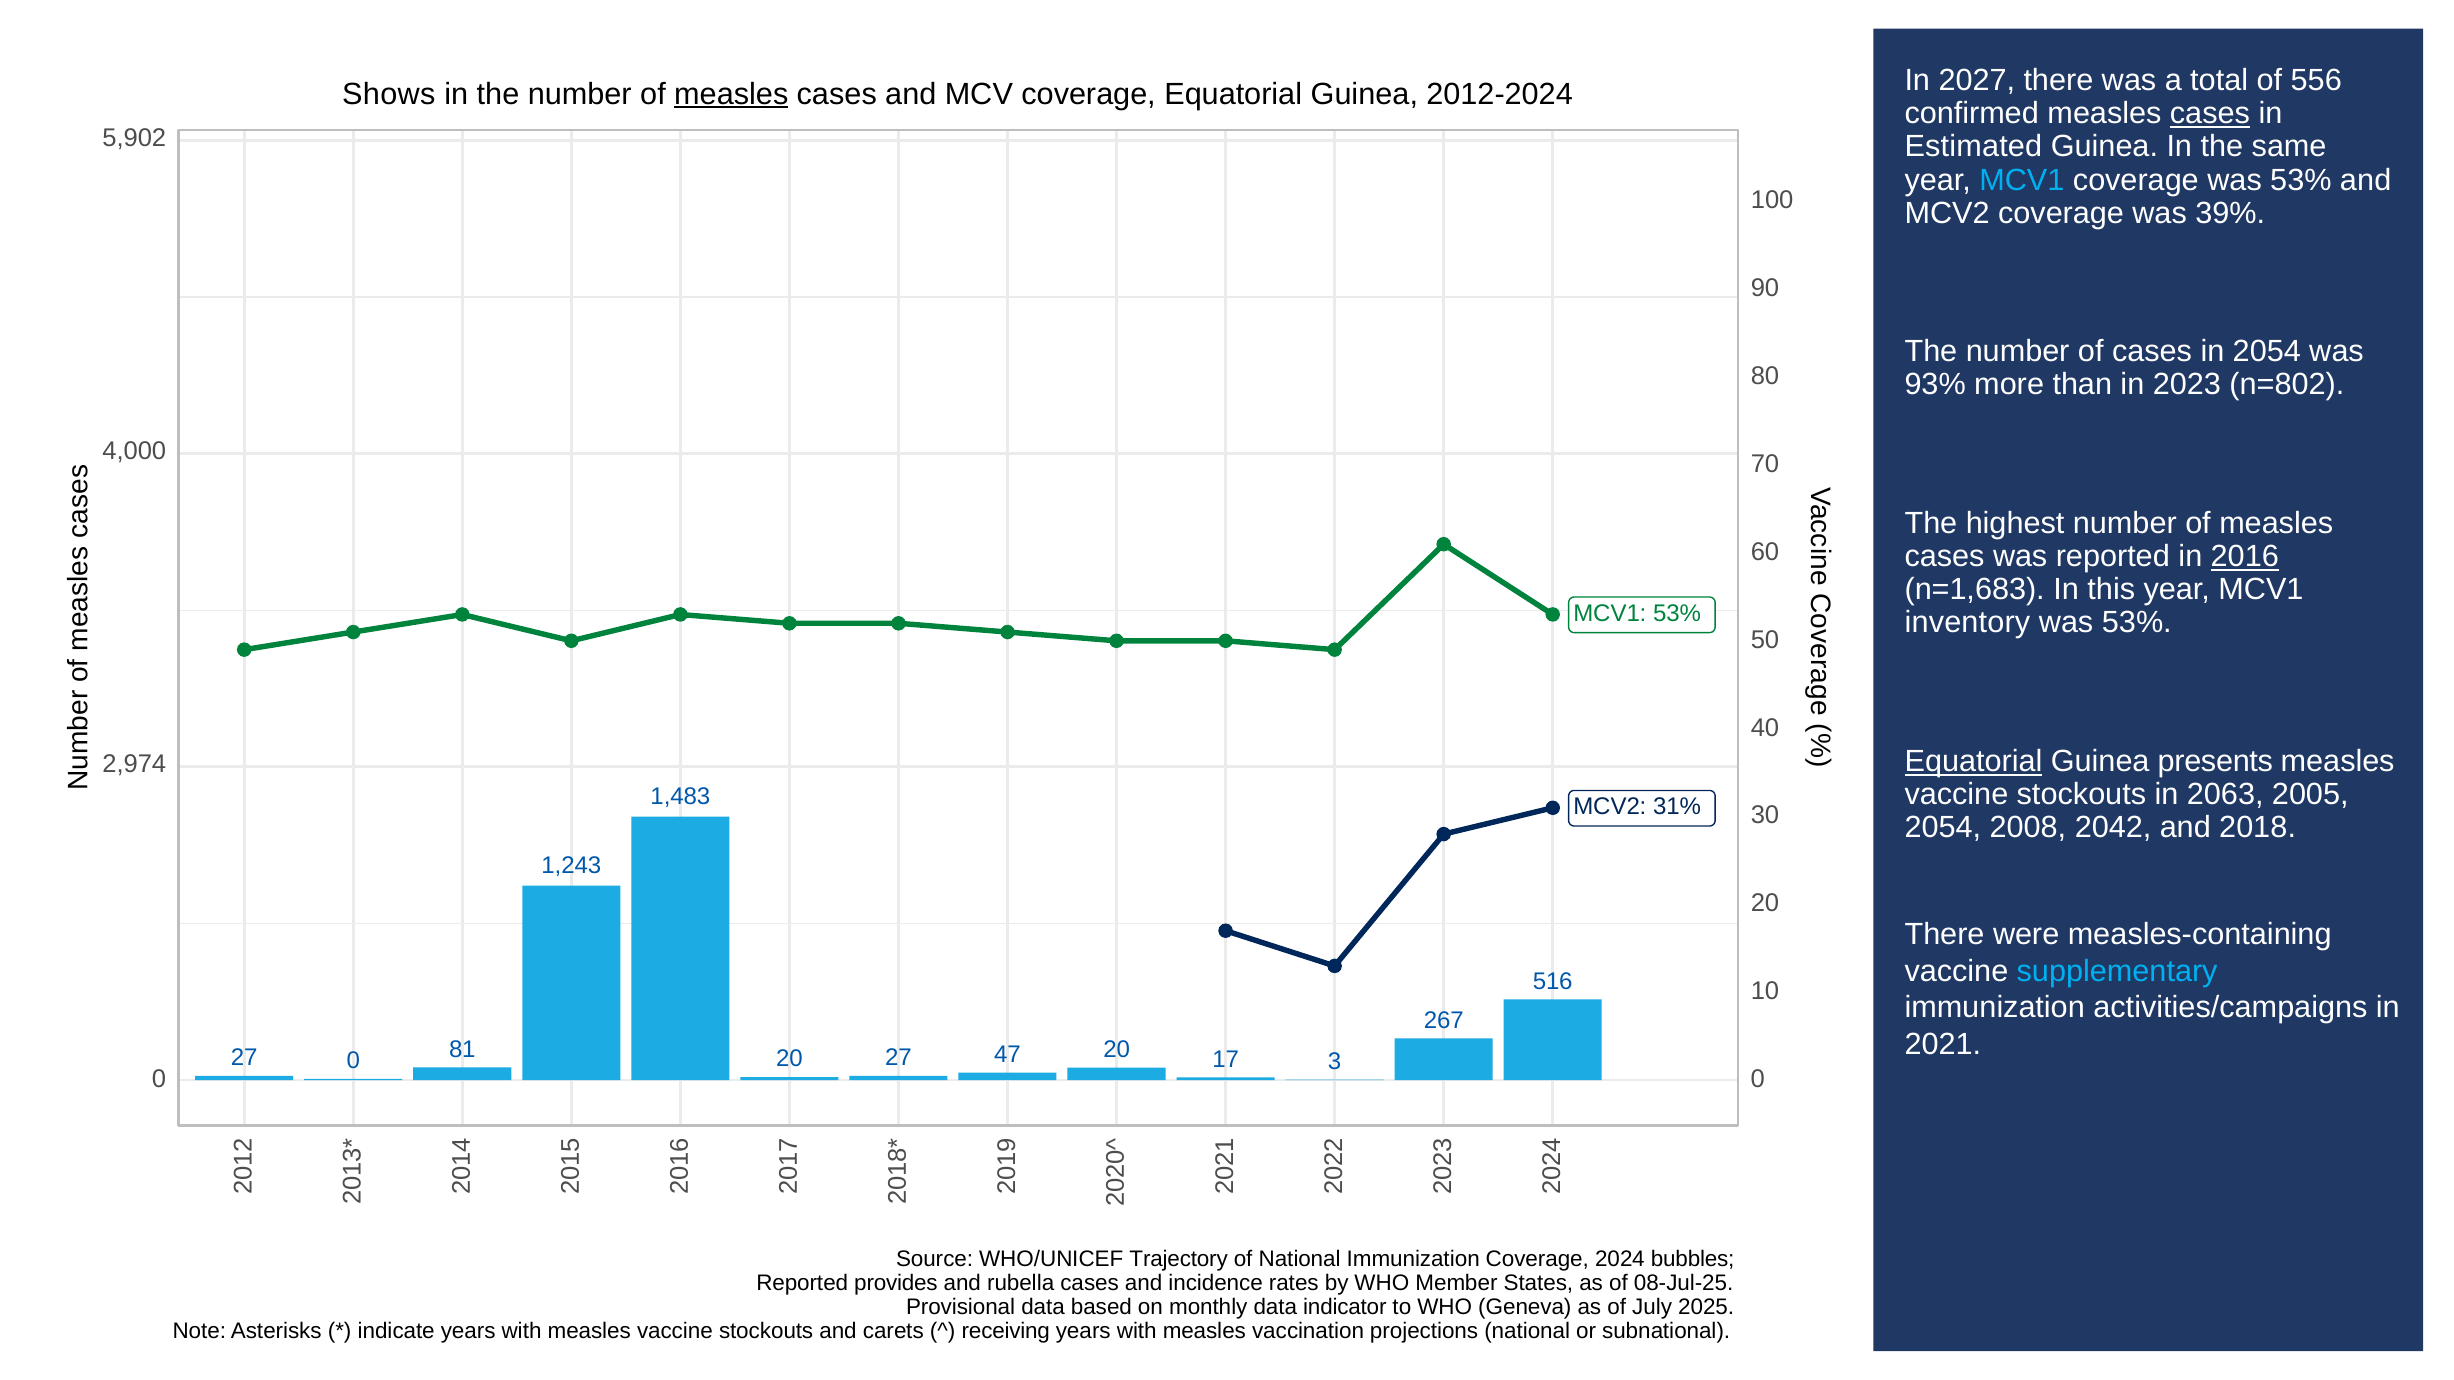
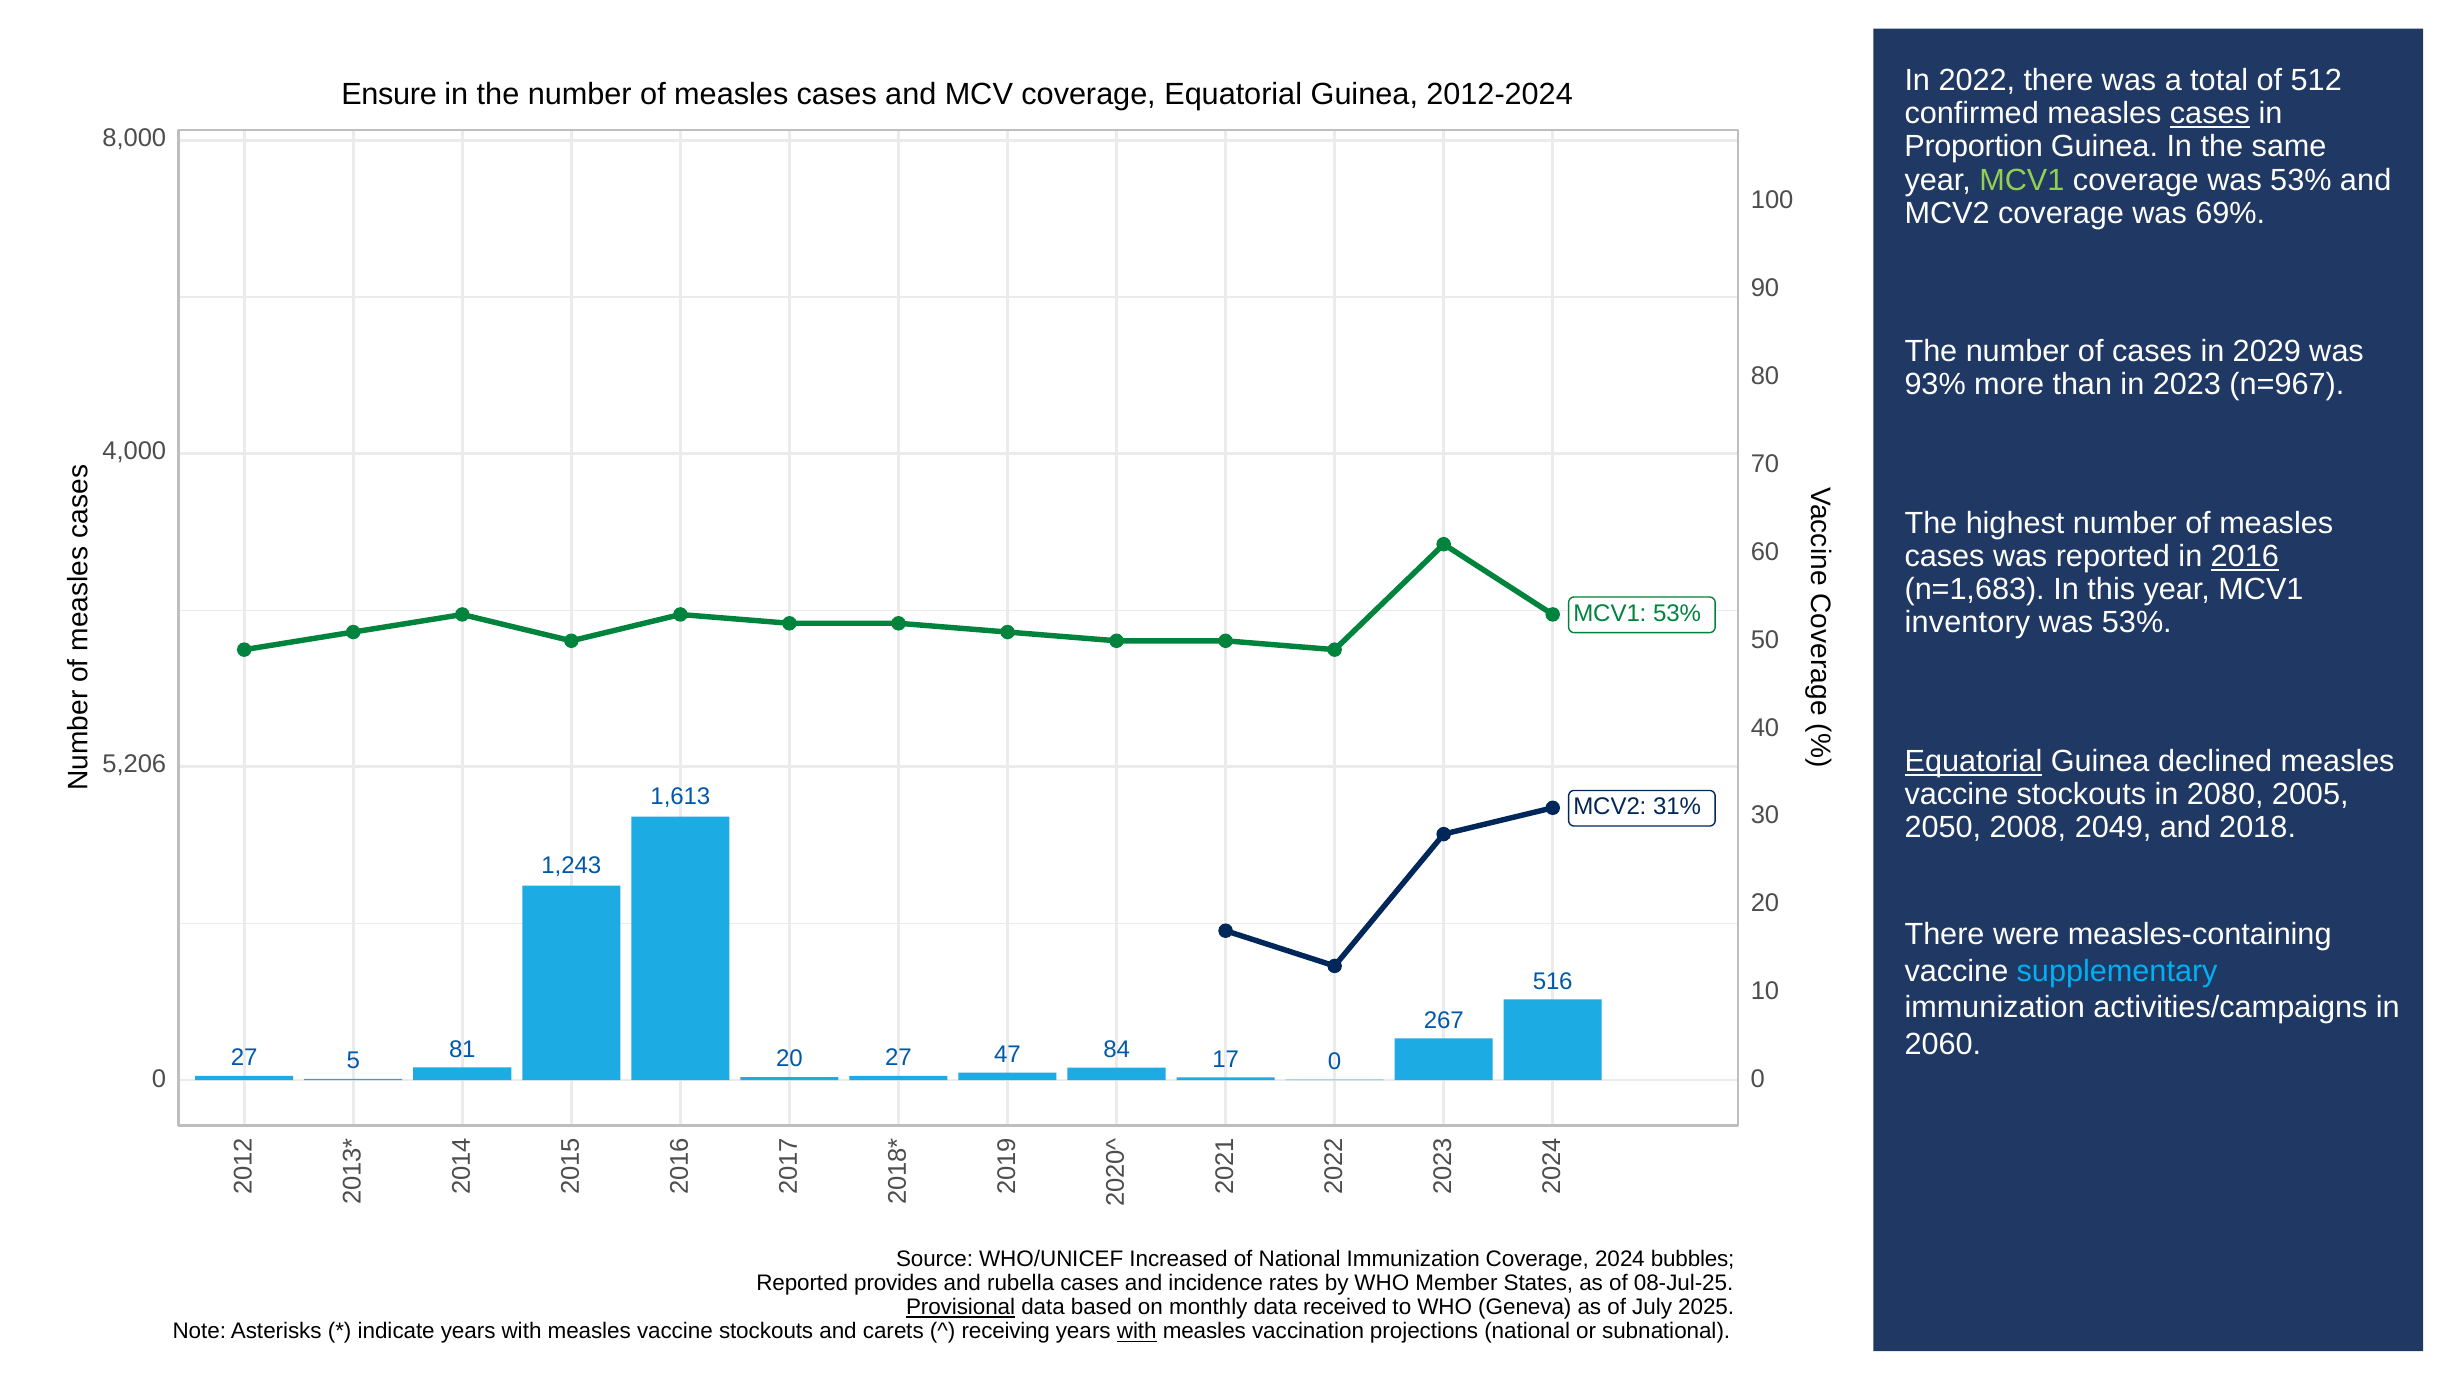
2027: 2027 -> 2022
556: 556 -> 512
Shows: Shows -> Ensure
measles at (731, 94) underline: present -> none
5,902: 5,902 -> 8,000
Estimated: Estimated -> Proportion
MCV1 at (2022, 180) colour: light blue -> light green
39%: 39% -> 69%
in 2054: 2054 -> 2029
n=802: n=802 -> n=967
presents: presents -> declined
2,974: 2,974 -> 5,206
2063: 2063 -> 2080
1,483: 1,483 -> 1,613
2054 at (1943, 828): 2054 -> 2050
2042: 2042 -> 2049
2021: 2021 -> 2060
27 0: 0 -> 5
47 20: 20 -> 84
17 3: 3 -> 0
Trajectory: Trajectory -> Increased
Provisional underline: none -> present
indicator: indicator -> received
with at (1137, 1332) underline: none -> present
